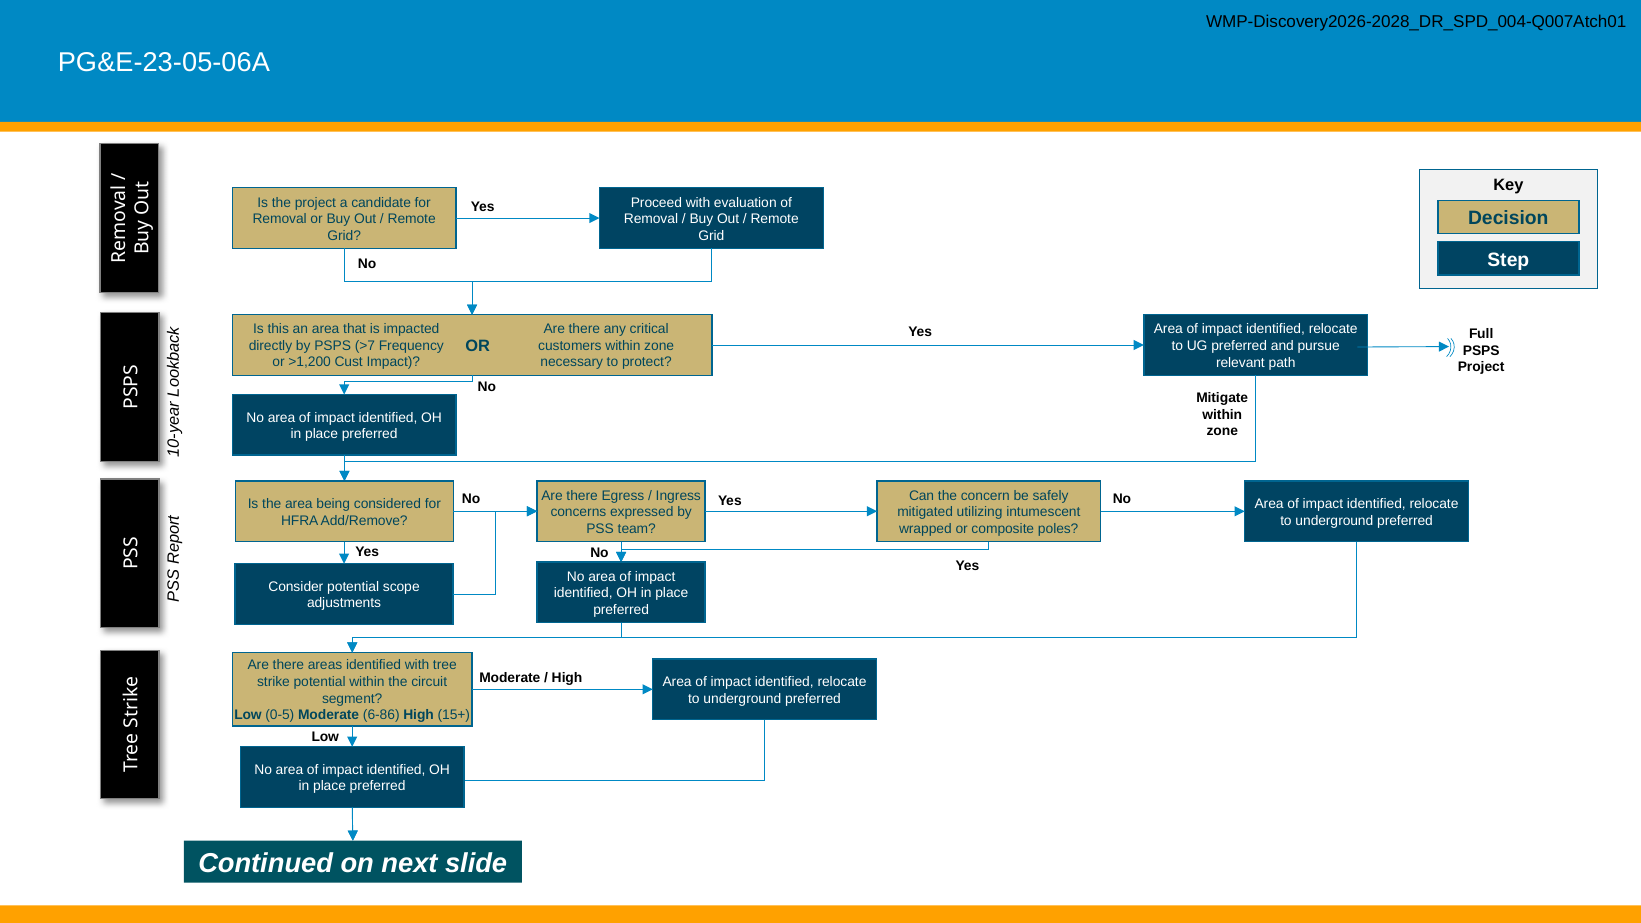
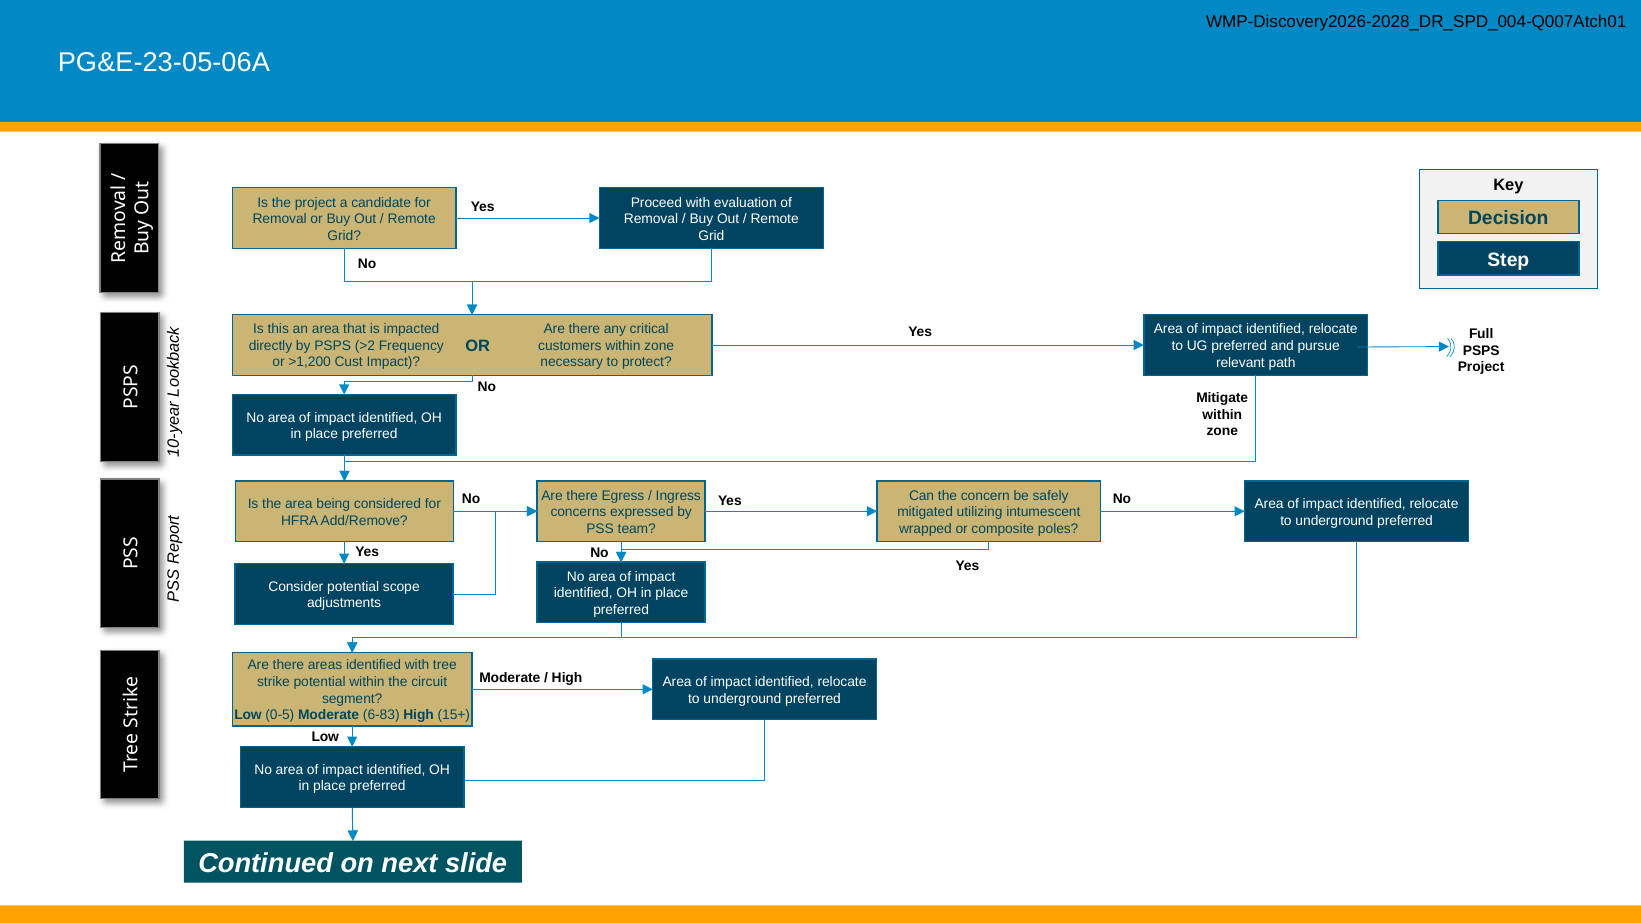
>7: >7 -> >2
6-86: 6-86 -> 6-83
